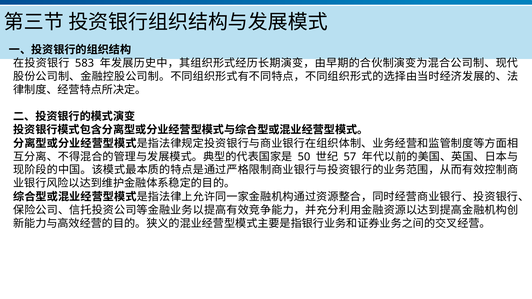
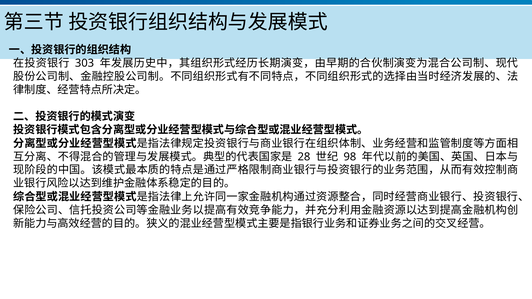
583: 583 -> 303
50: 50 -> 28
57: 57 -> 98
